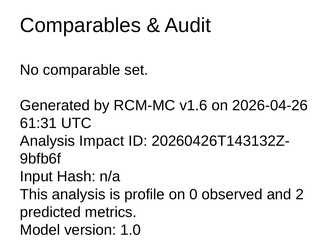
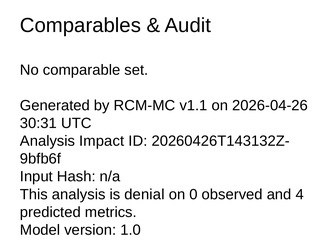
v1.6: v1.6 -> v1.1
61:31: 61:31 -> 30:31
profile: profile -> denial
2: 2 -> 4
